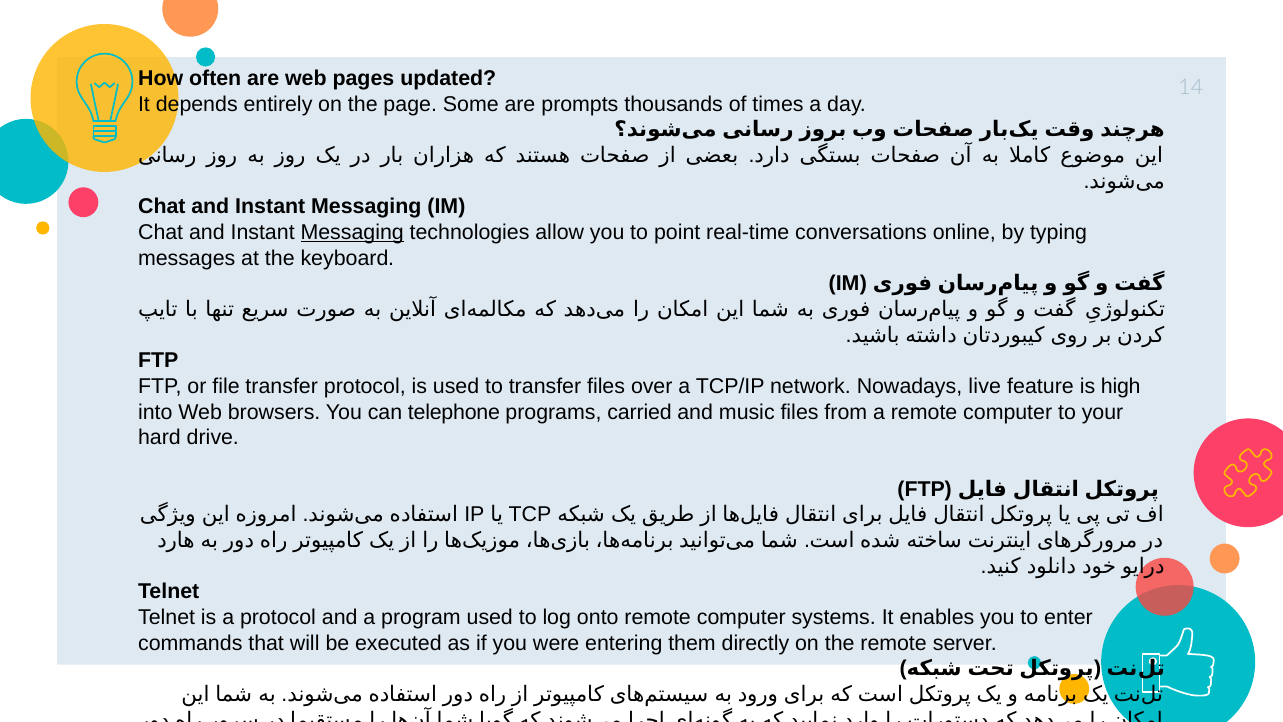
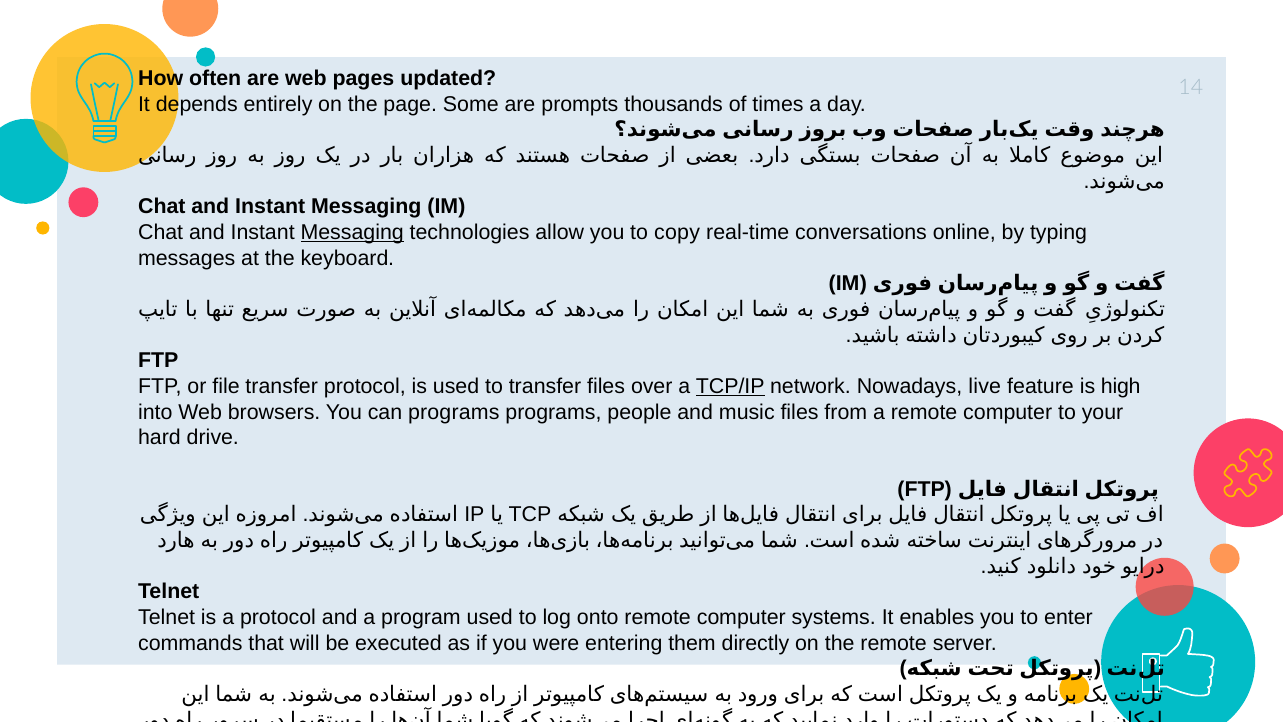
point: point -> copy
TCP/IP underline: none -> present
can telephone: telephone -> programs
carried: carried -> people
